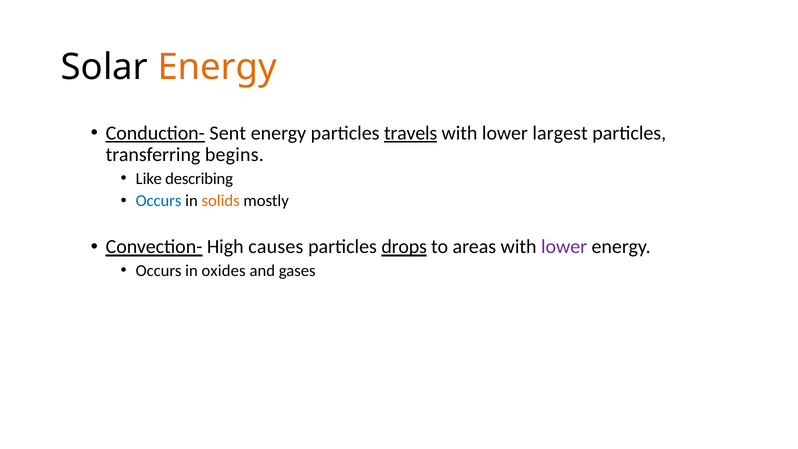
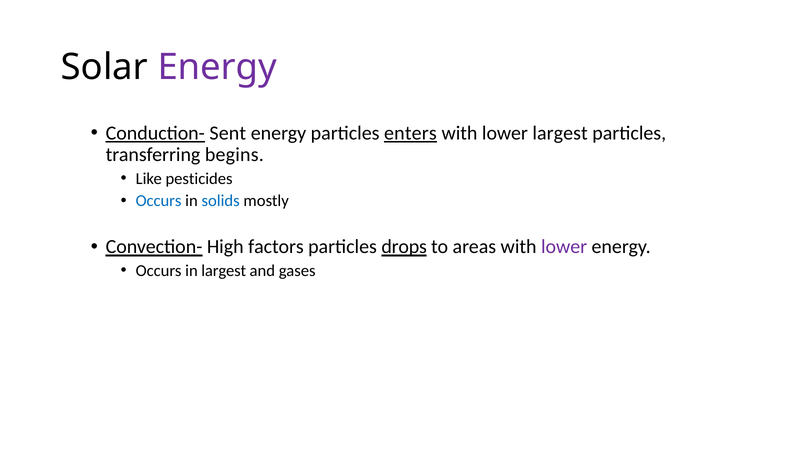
Energy at (217, 67) colour: orange -> purple
travels: travels -> enters
describing: describing -> pesticides
solids colour: orange -> blue
causes: causes -> factors
in oxides: oxides -> largest
